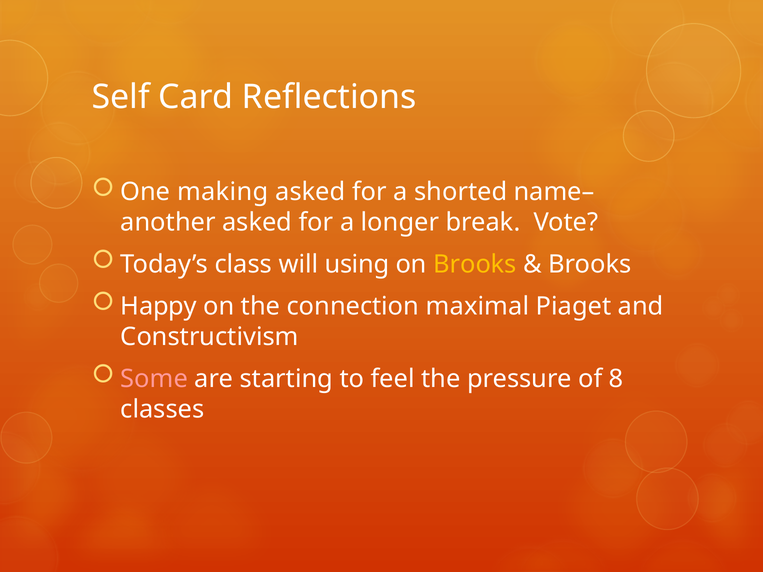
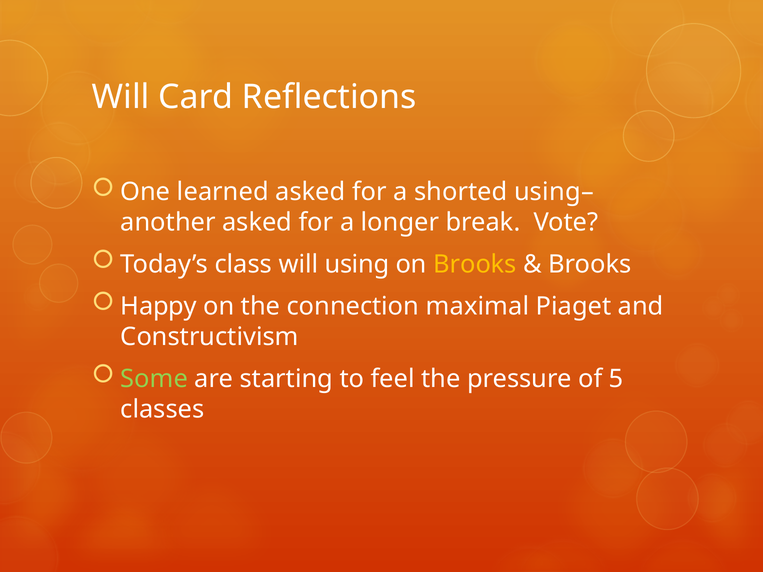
Self at (121, 97): Self -> Will
making: making -> learned
name–: name– -> using–
Some colour: pink -> light green
8: 8 -> 5
